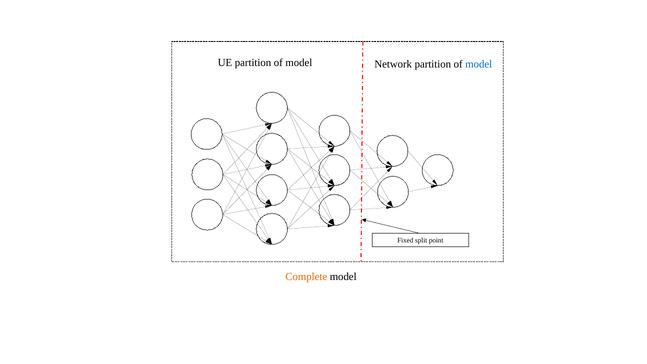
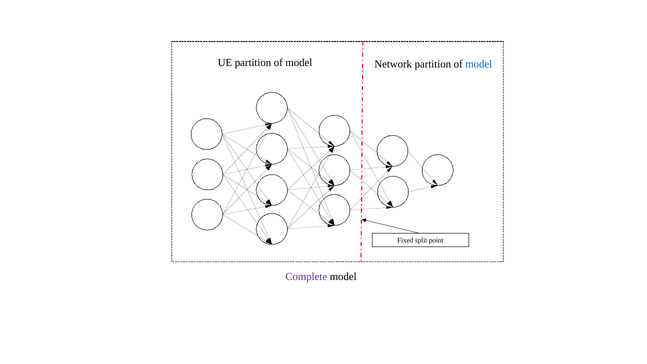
Complete colour: orange -> purple
